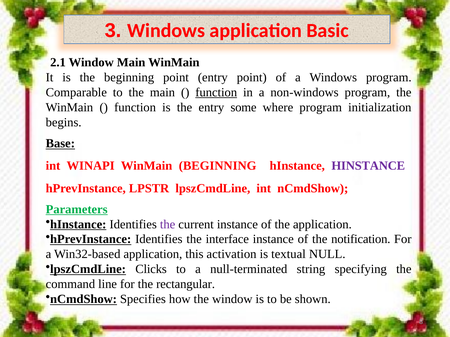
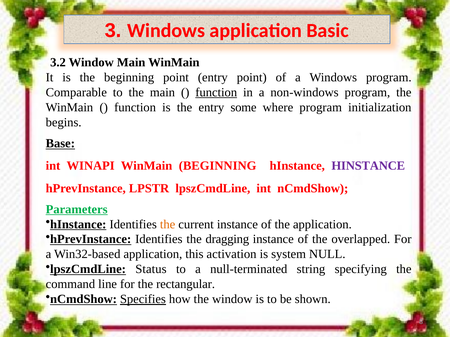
2.1: 2.1 -> 3.2
the at (168, 225) colour: purple -> orange
interface: interface -> dragging
notification: notification -> overlapped
textual: textual -> system
Clicks: Clicks -> Status
Specifies underline: none -> present
